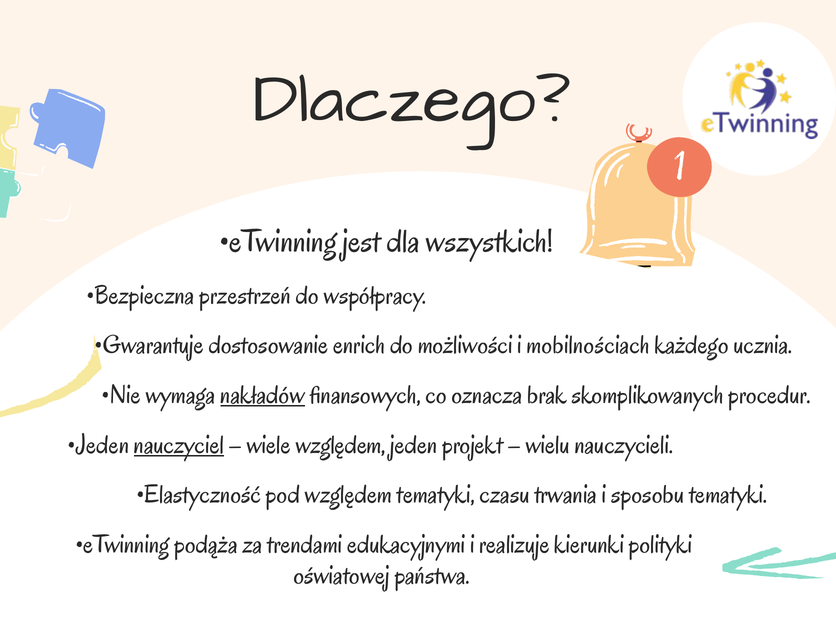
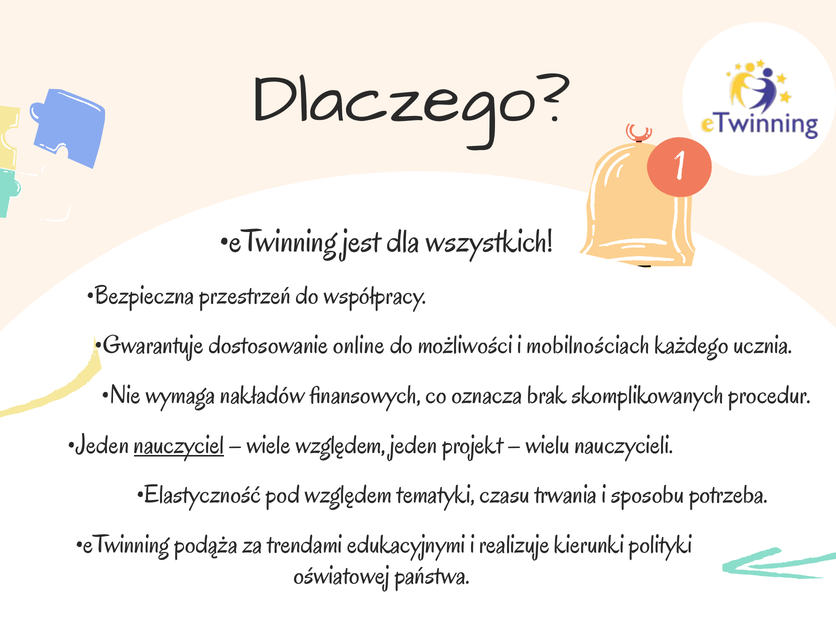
enrich: enrich -> online
nakładów underline: present -> none
sposobu tematyki: tematyki -> potrzeba
